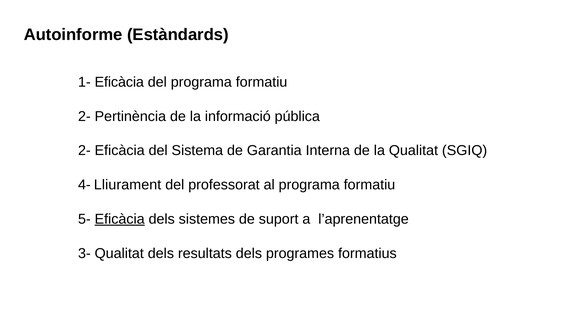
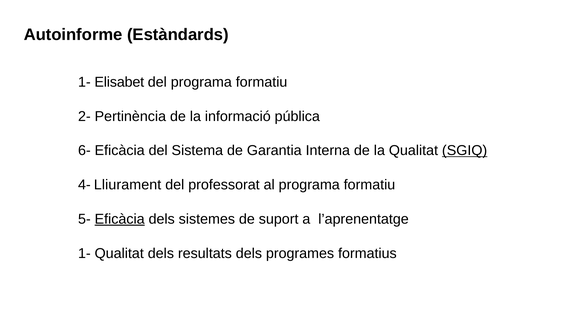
1- Eficàcia: Eficàcia -> Elisabet
2- at (84, 151): 2- -> 6-
SGIQ underline: none -> present
3- at (84, 253): 3- -> 1-
